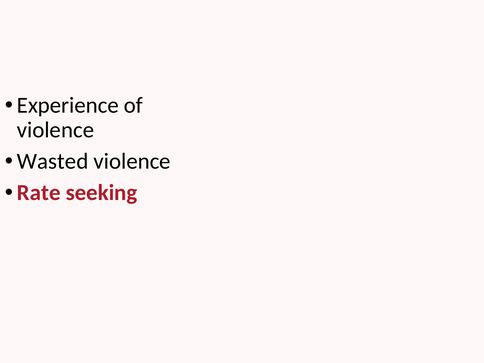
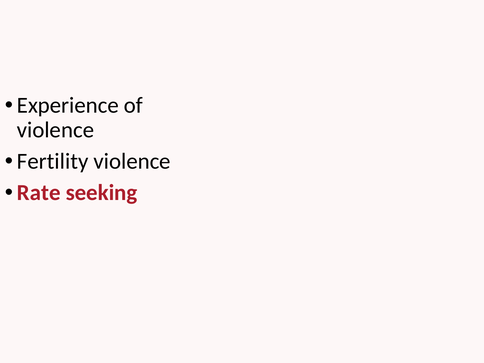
Wasted: Wasted -> Fertility
